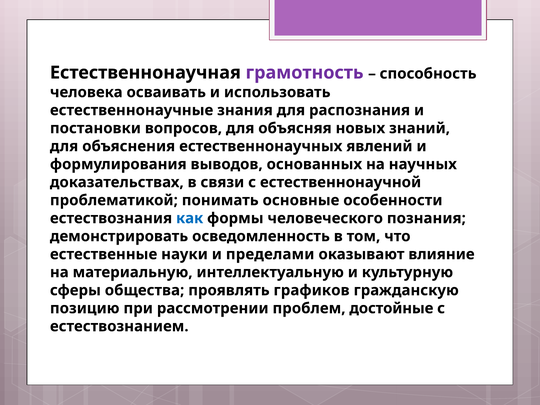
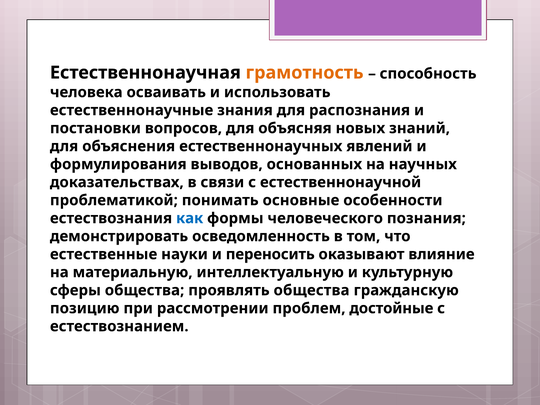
грамотность colour: purple -> orange
пределами: пределами -> переносить
проявлять графиков: графиков -> общества
